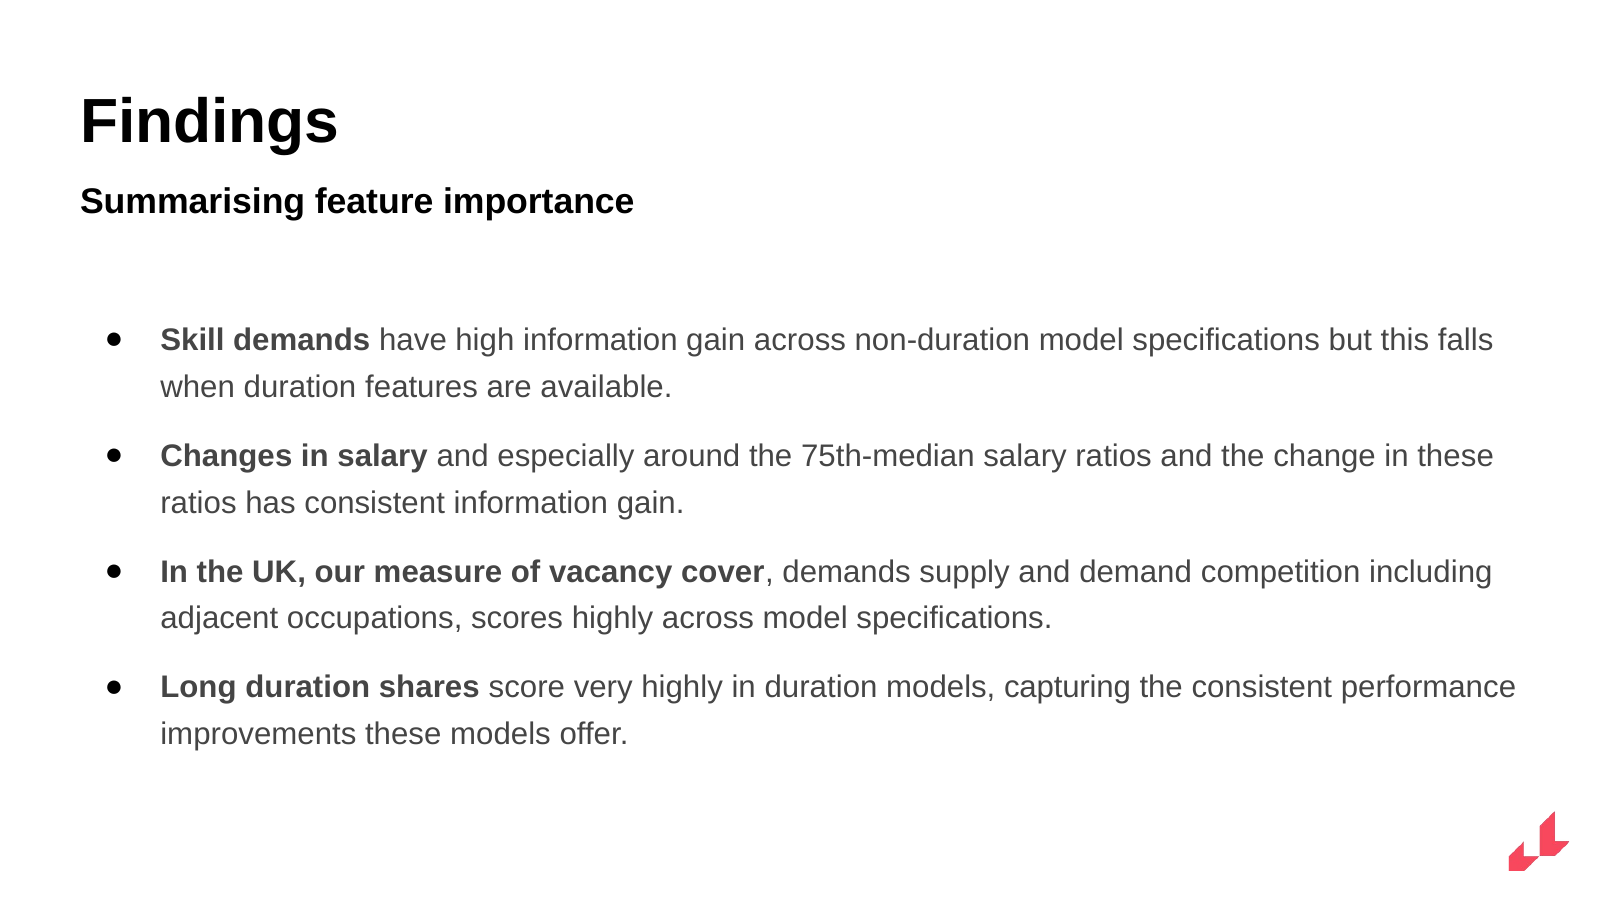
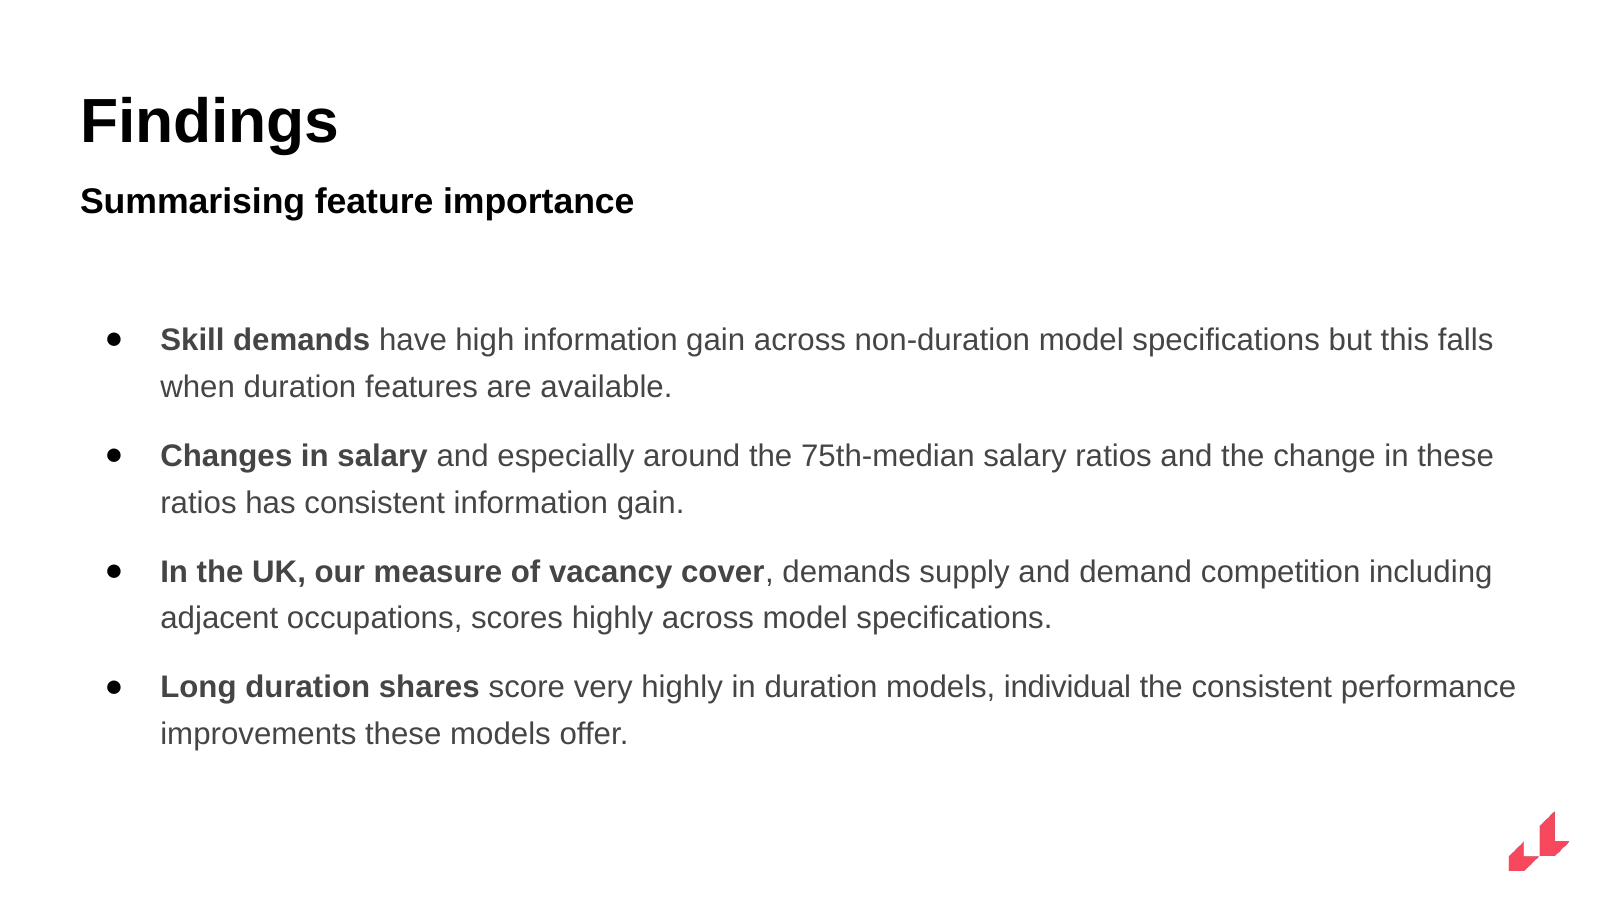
capturing: capturing -> individual
